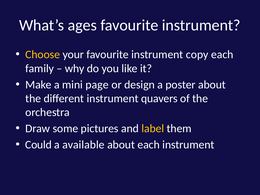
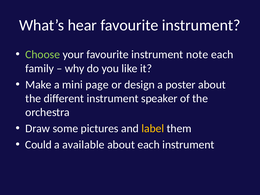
ages: ages -> hear
Choose colour: yellow -> light green
copy: copy -> note
quavers: quavers -> speaker
